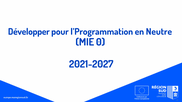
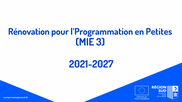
Développer: Développer -> Rénovation
Neutre: Neutre -> Petites
0: 0 -> 3
